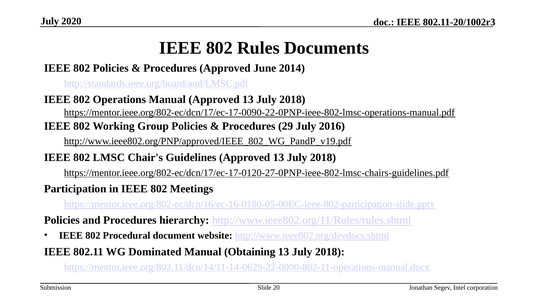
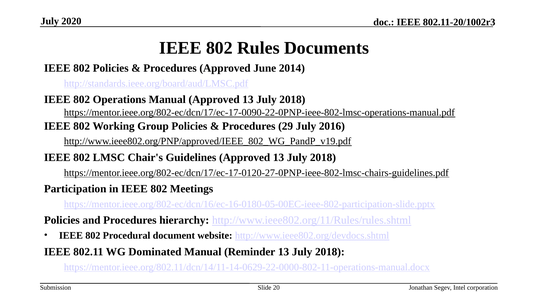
Obtaining: Obtaining -> Reminder
